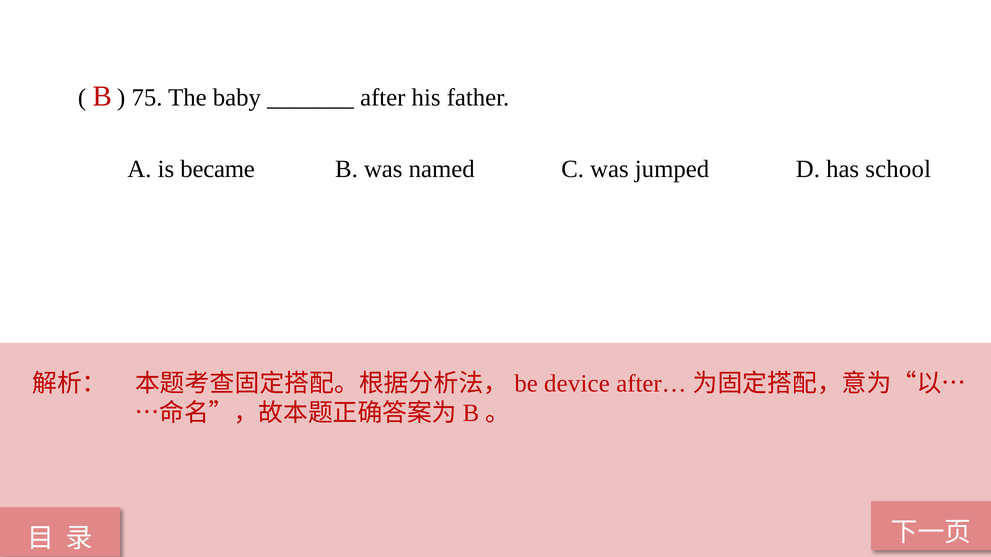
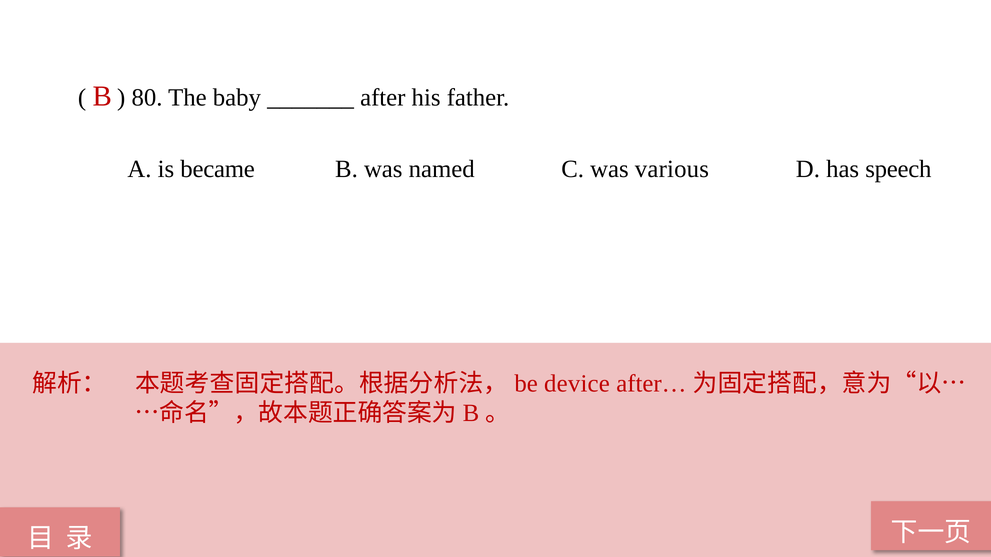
75: 75 -> 80
jumped: jumped -> various
school: school -> speech
